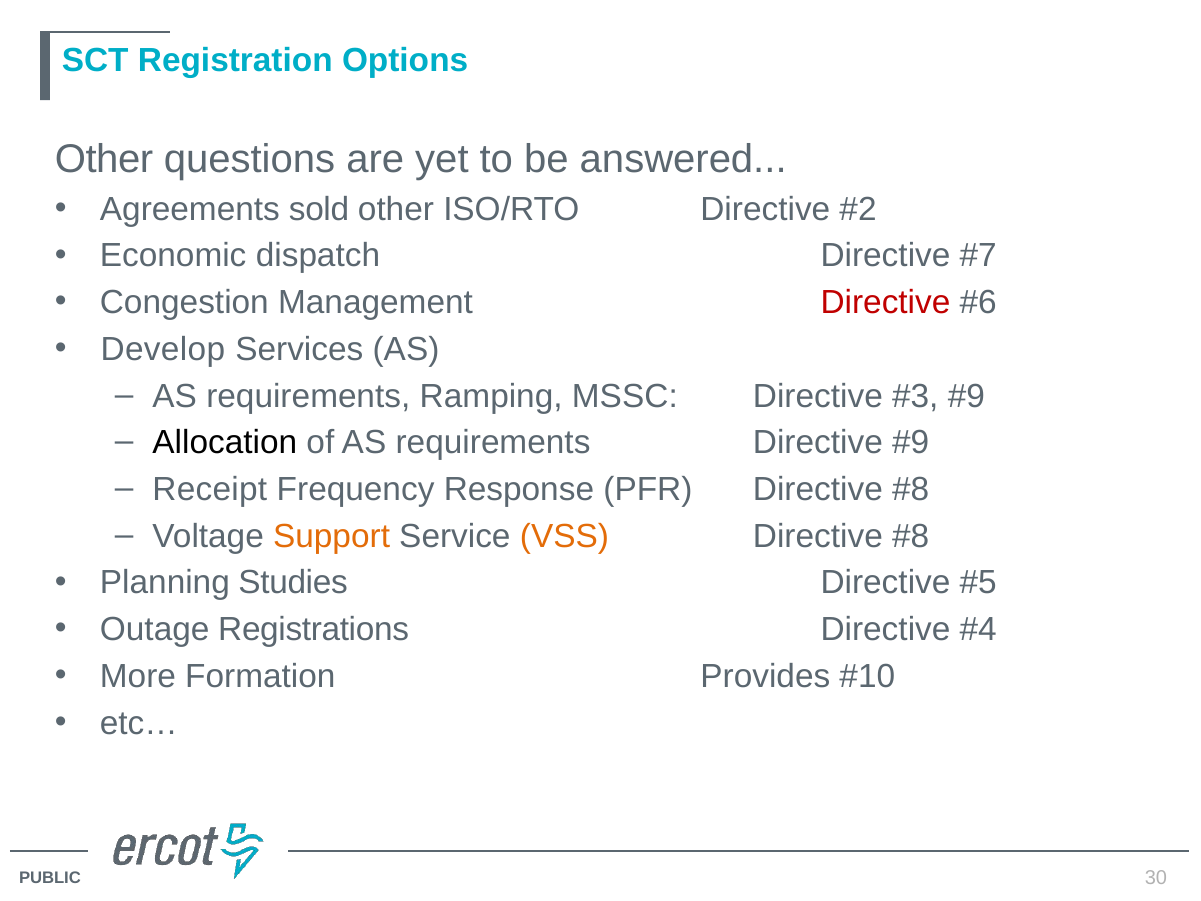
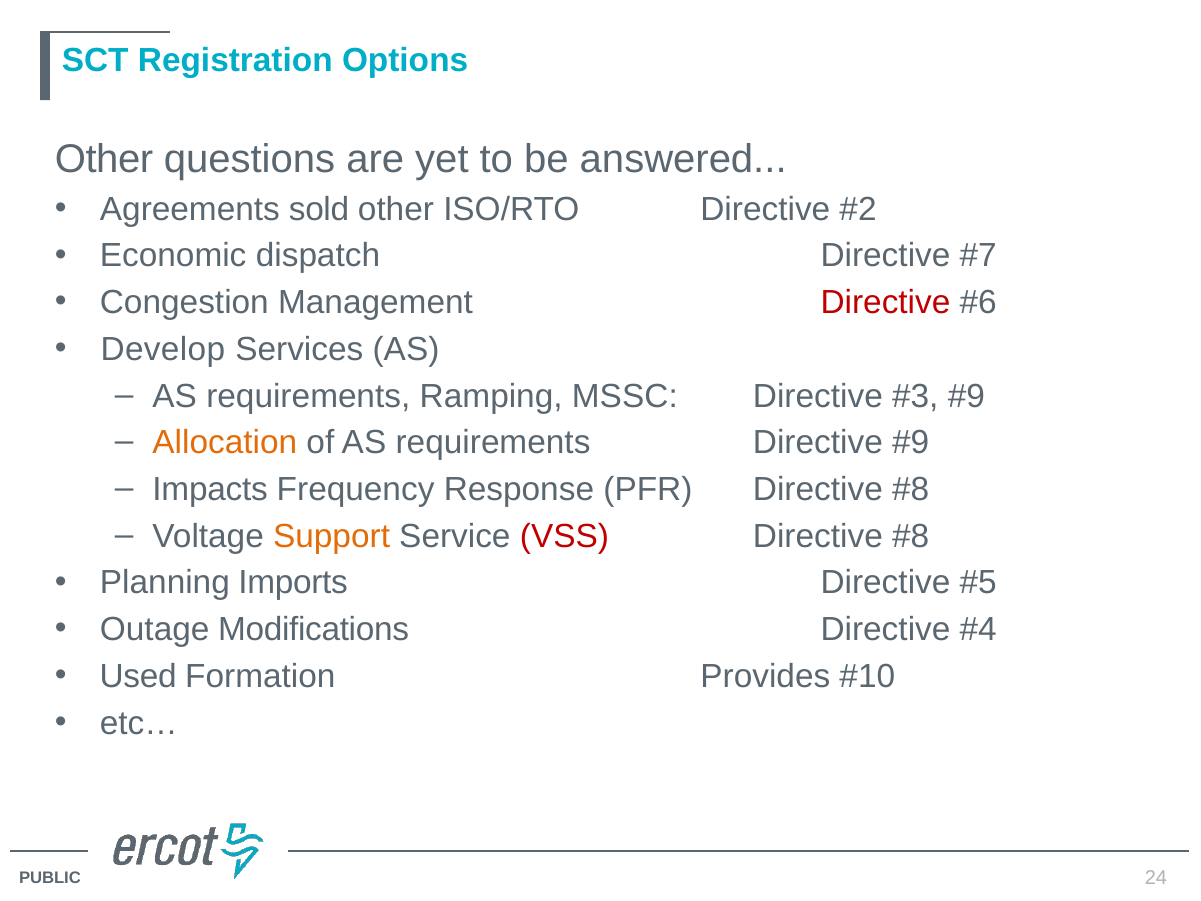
Allocation colour: black -> orange
Receipt: Receipt -> Impacts
VSS colour: orange -> red
Studies: Studies -> Imports
Registrations: Registrations -> Modifications
More: More -> Used
30: 30 -> 24
